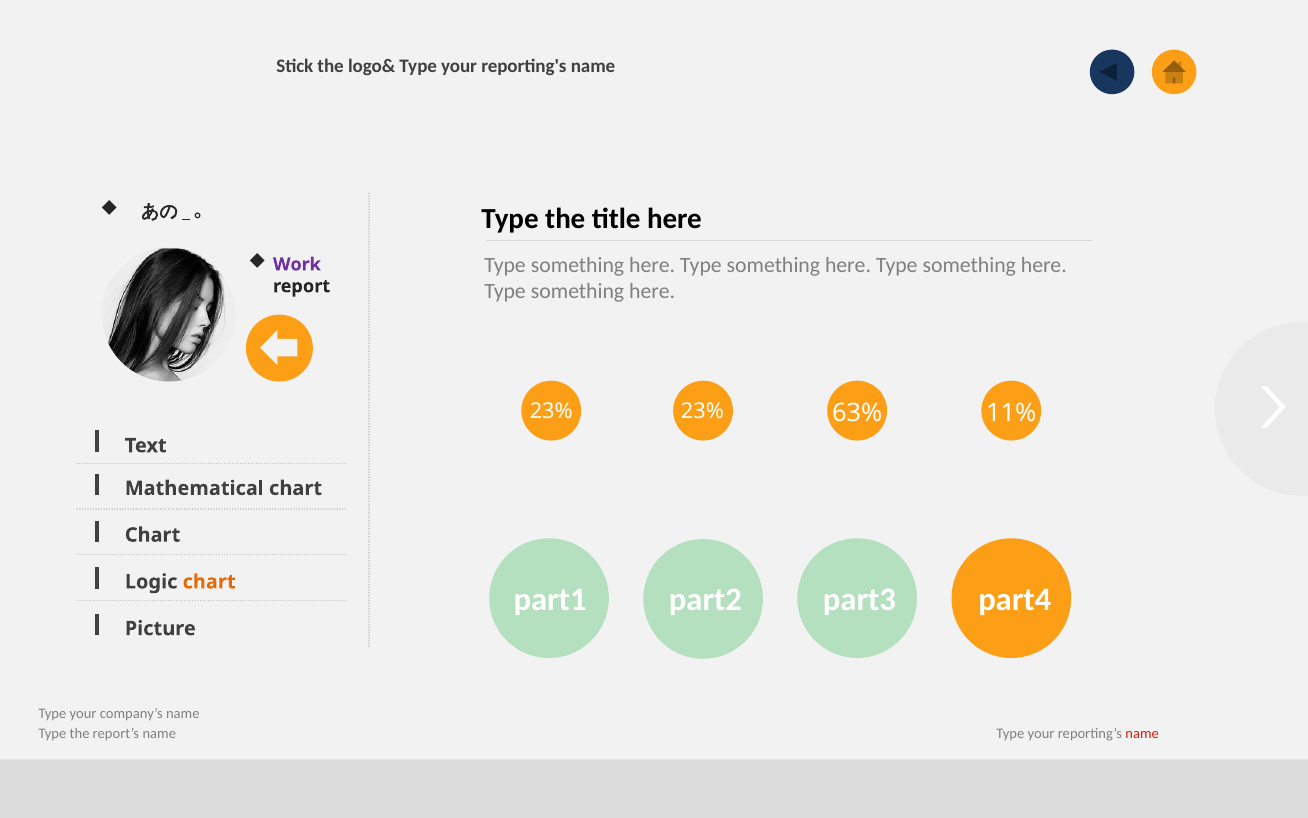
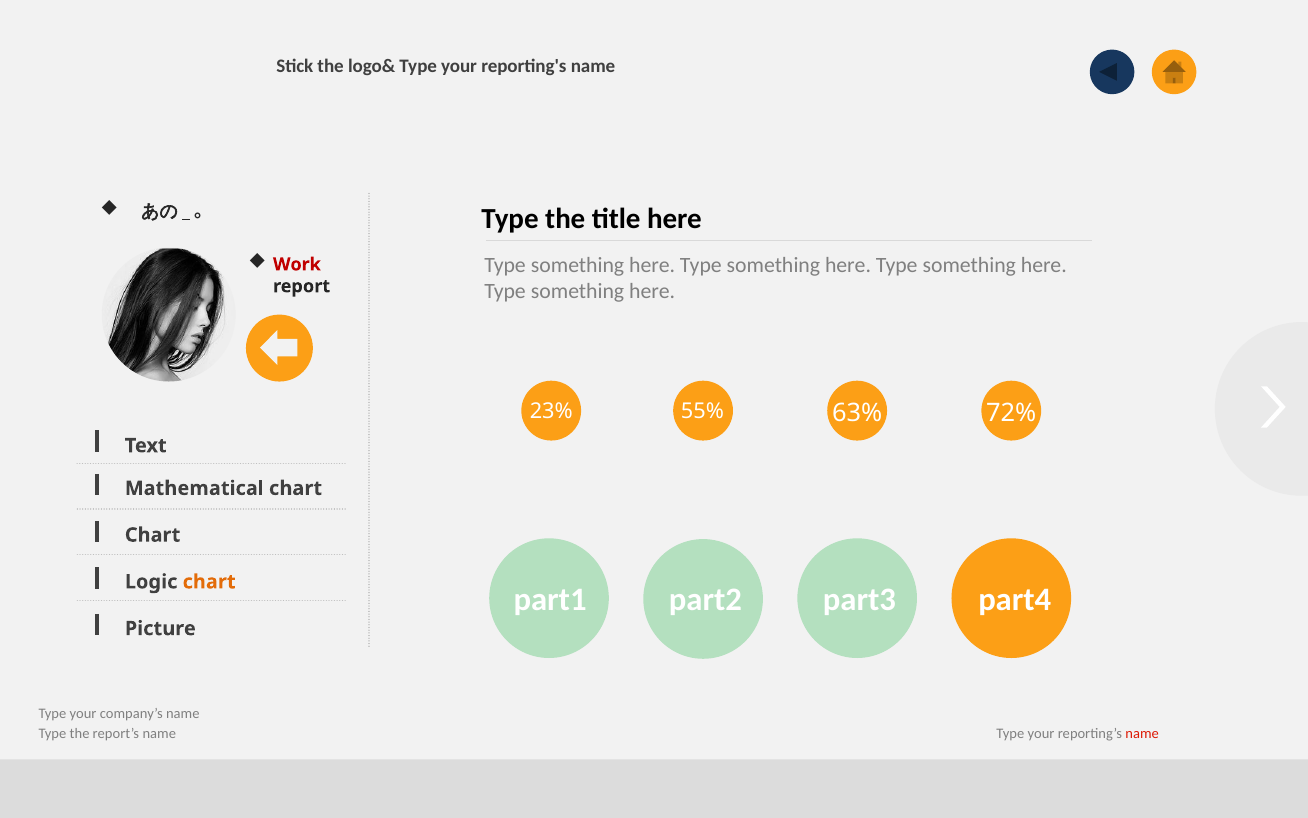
Work colour: purple -> red
23% 23%: 23% -> 55%
11%: 11% -> 72%
